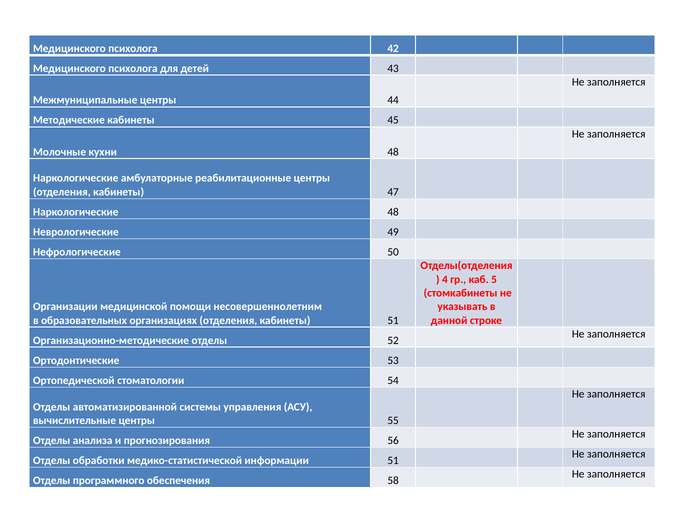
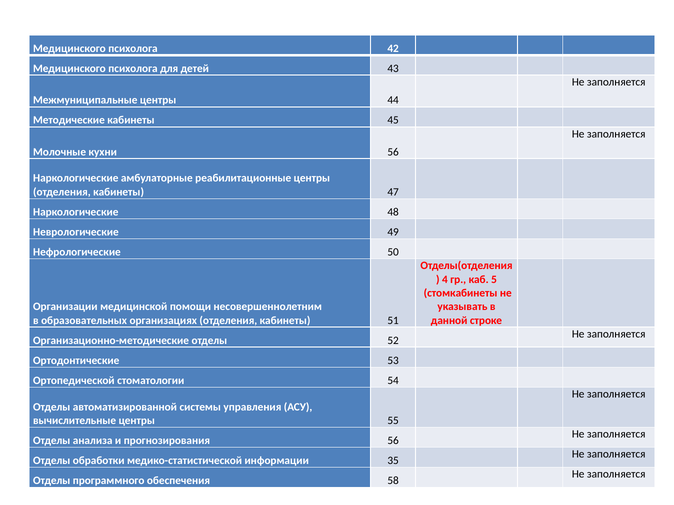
кухни 48: 48 -> 56
информации 51: 51 -> 35
